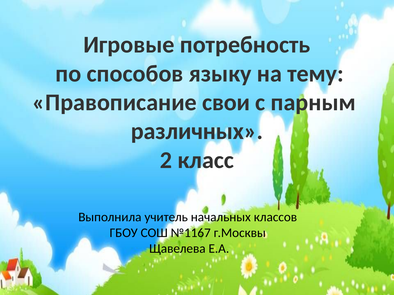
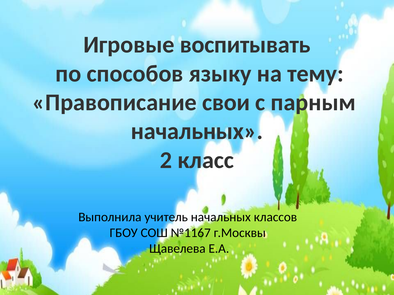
потребность: потребность -> воспитывать
различных at (197, 131): различных -> начальных
